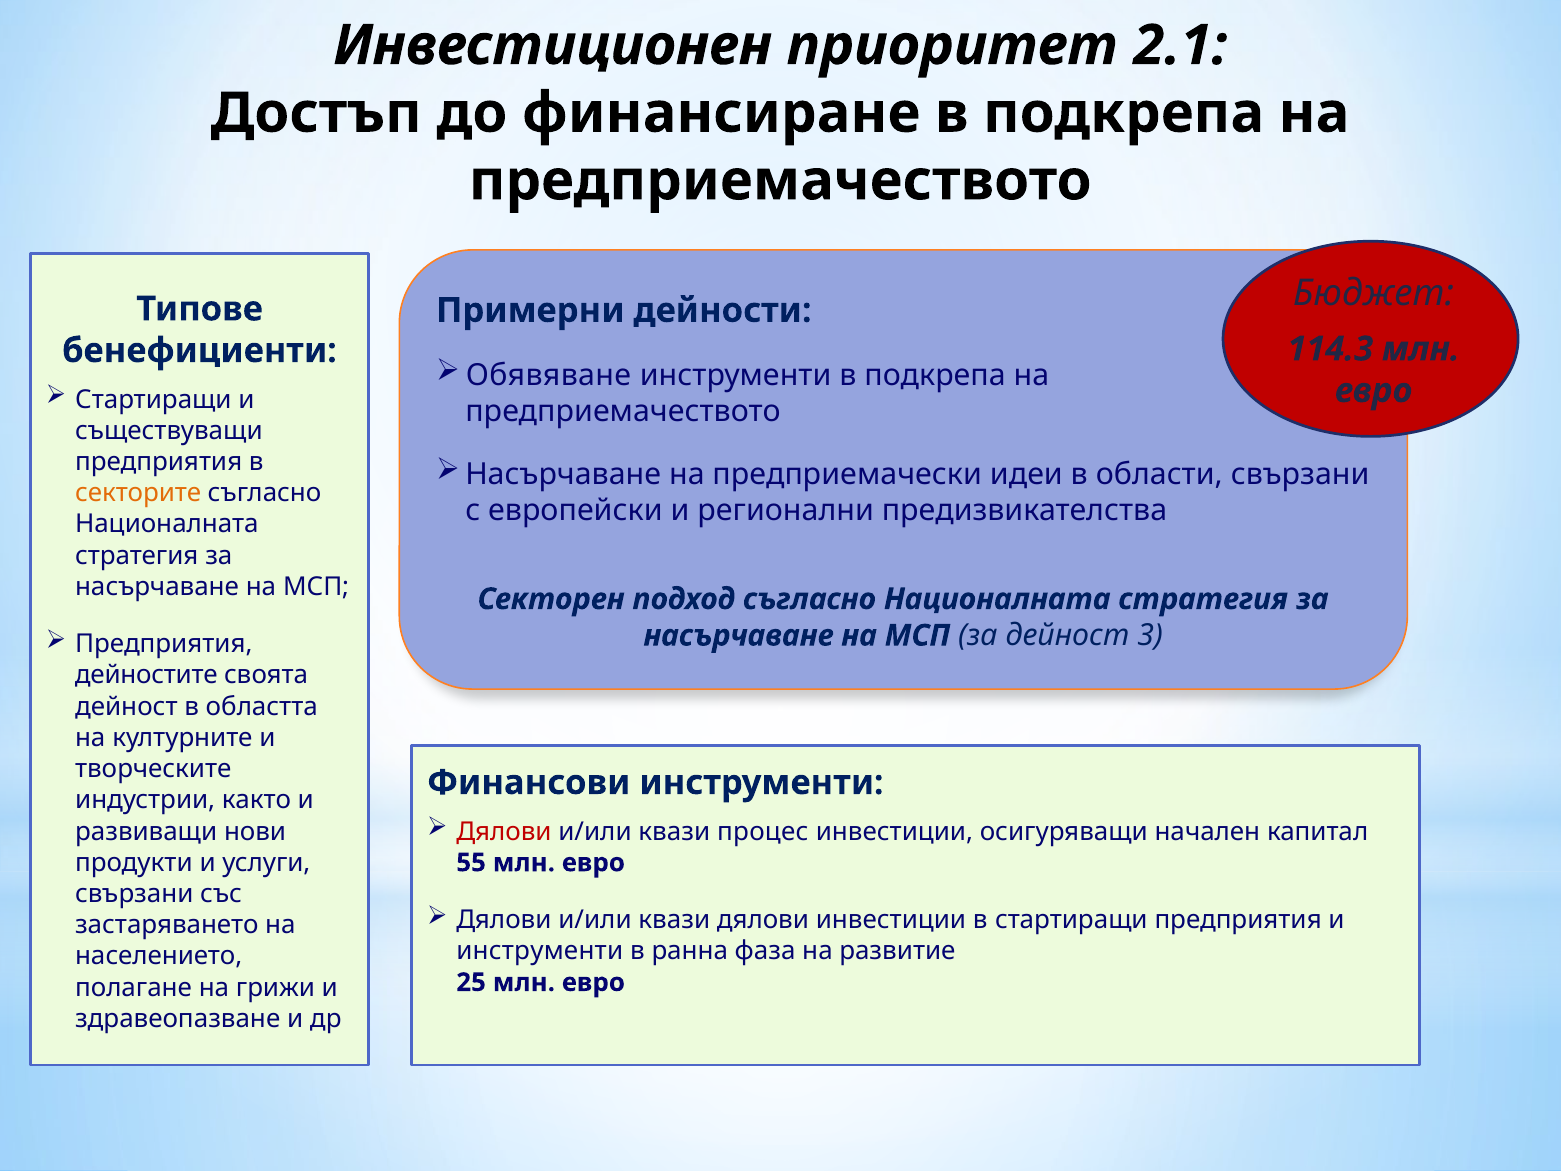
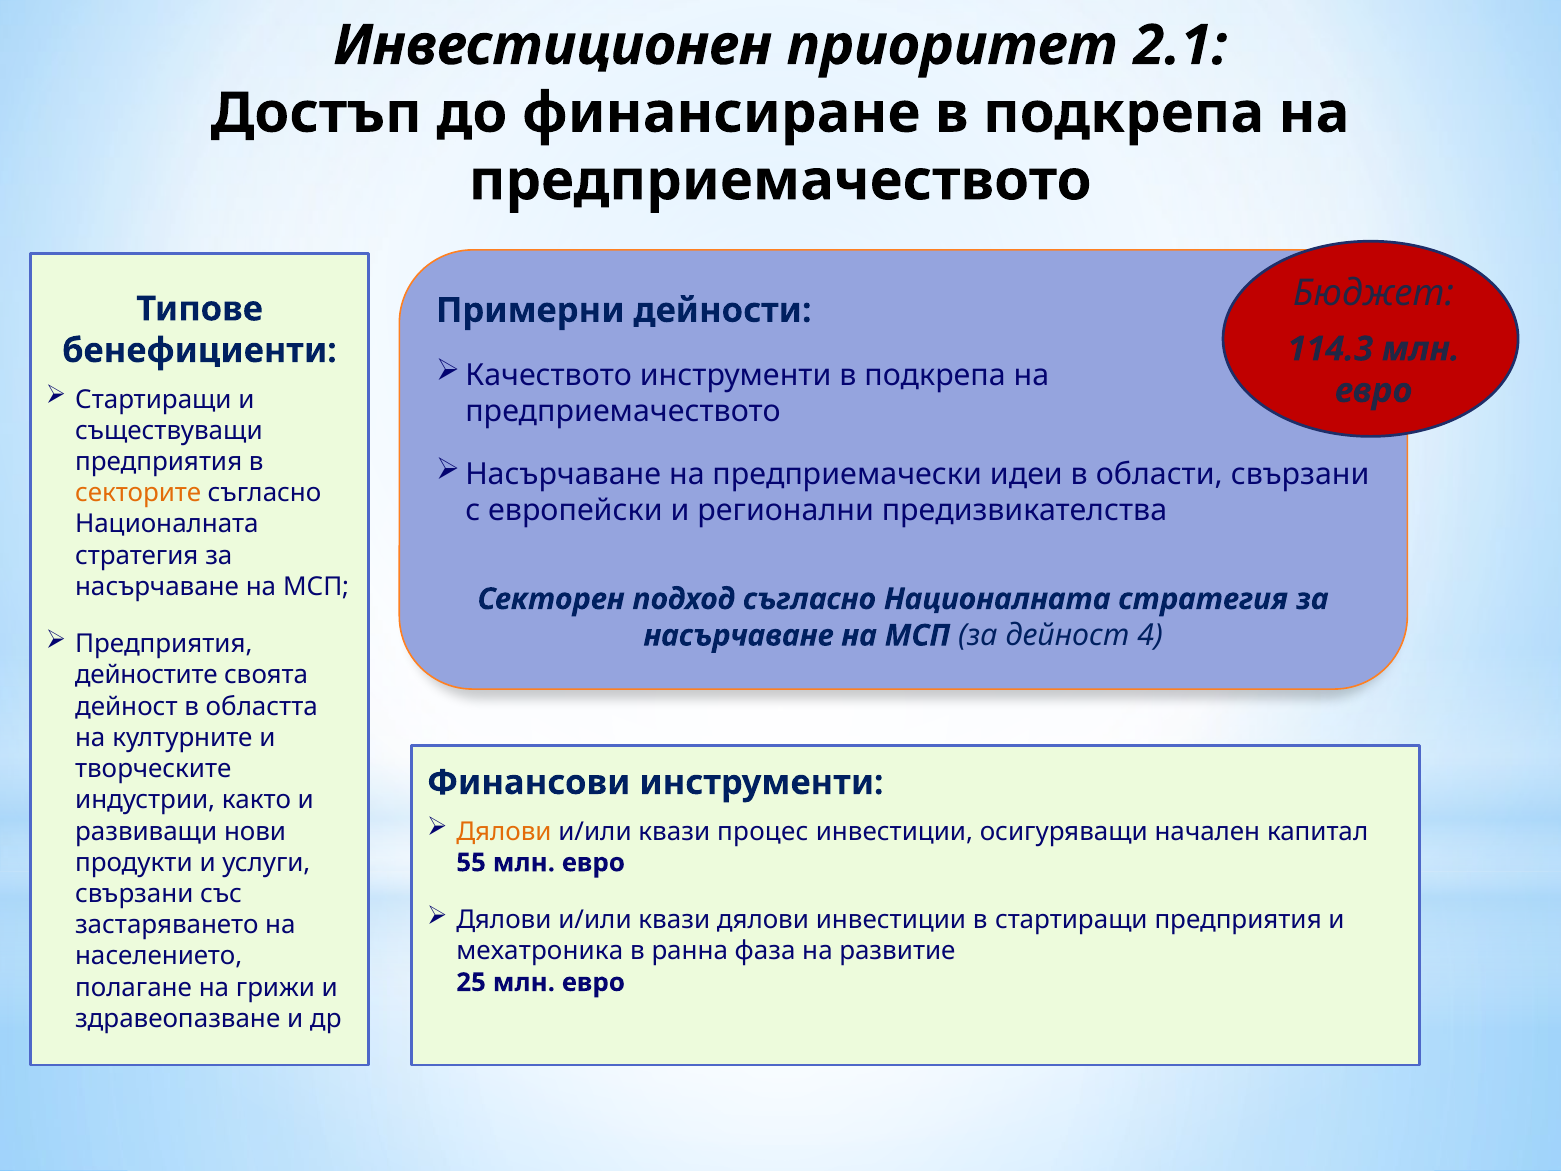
Обявяване: Обявяване -> Качеството
3: 3 -> 4
Дялови at (504, 831) colour: red -> orange
инструменти at (540, 951): инструменти -> мехатроника
